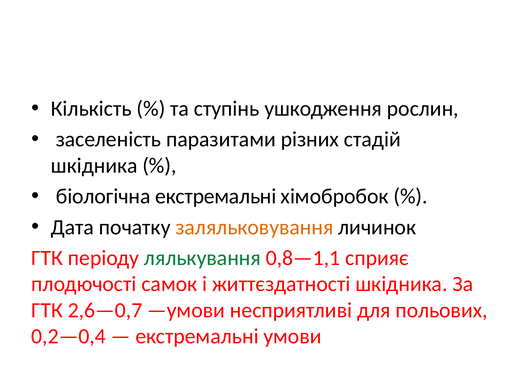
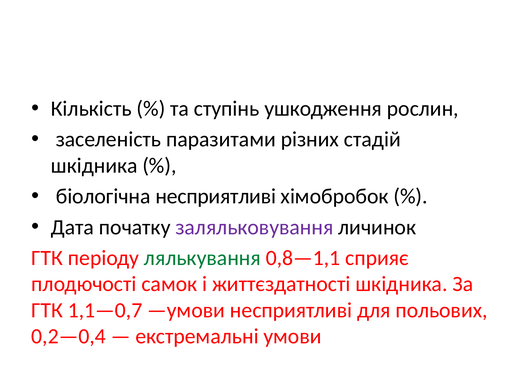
біологічна екстремальні: екстремальні -> несприятливі
заляльковування colour: orange -> purple
2,6—0,7: 2,6—0,7 -> 1,1—0,7
